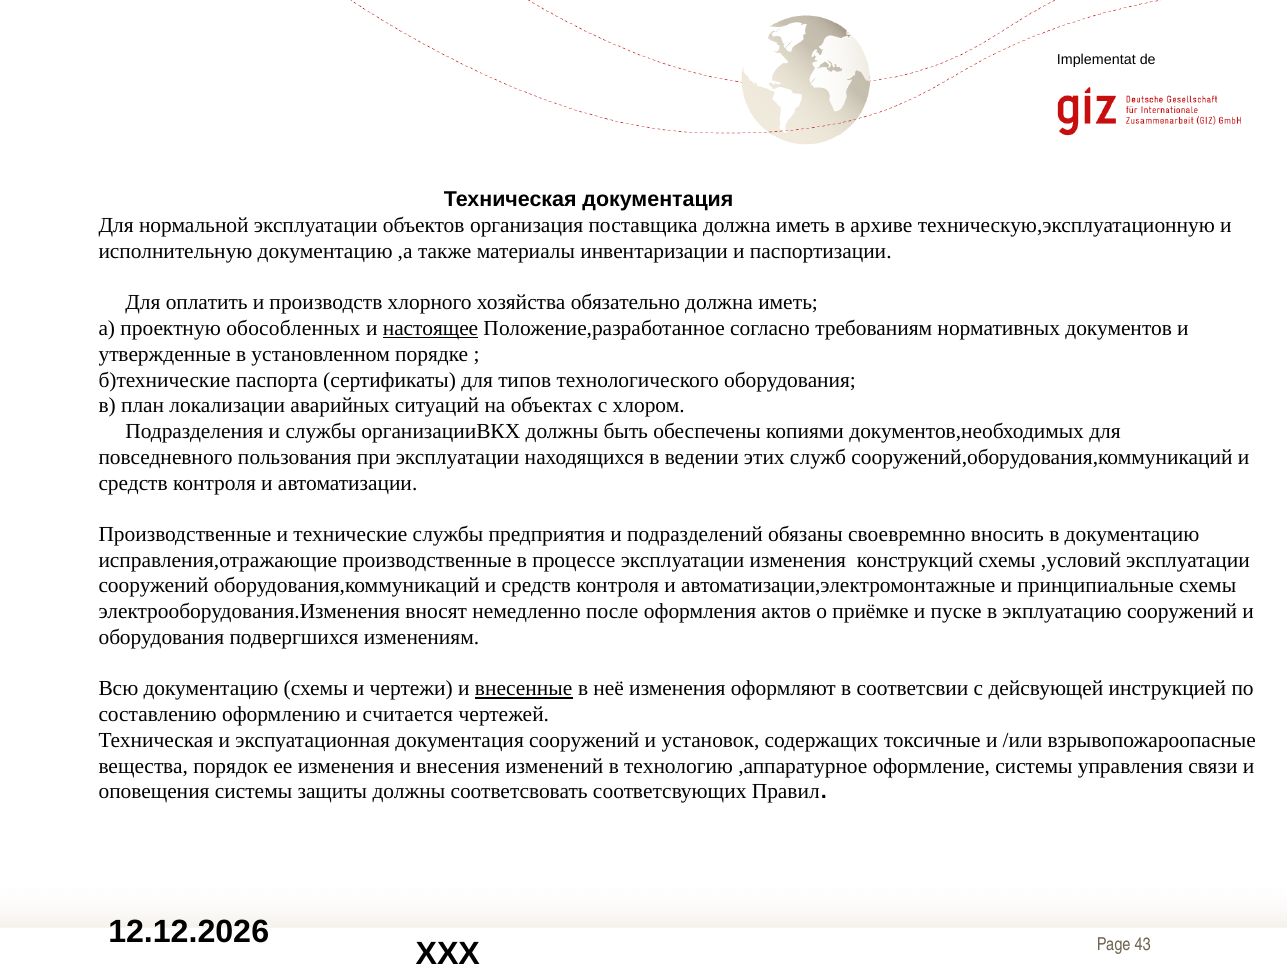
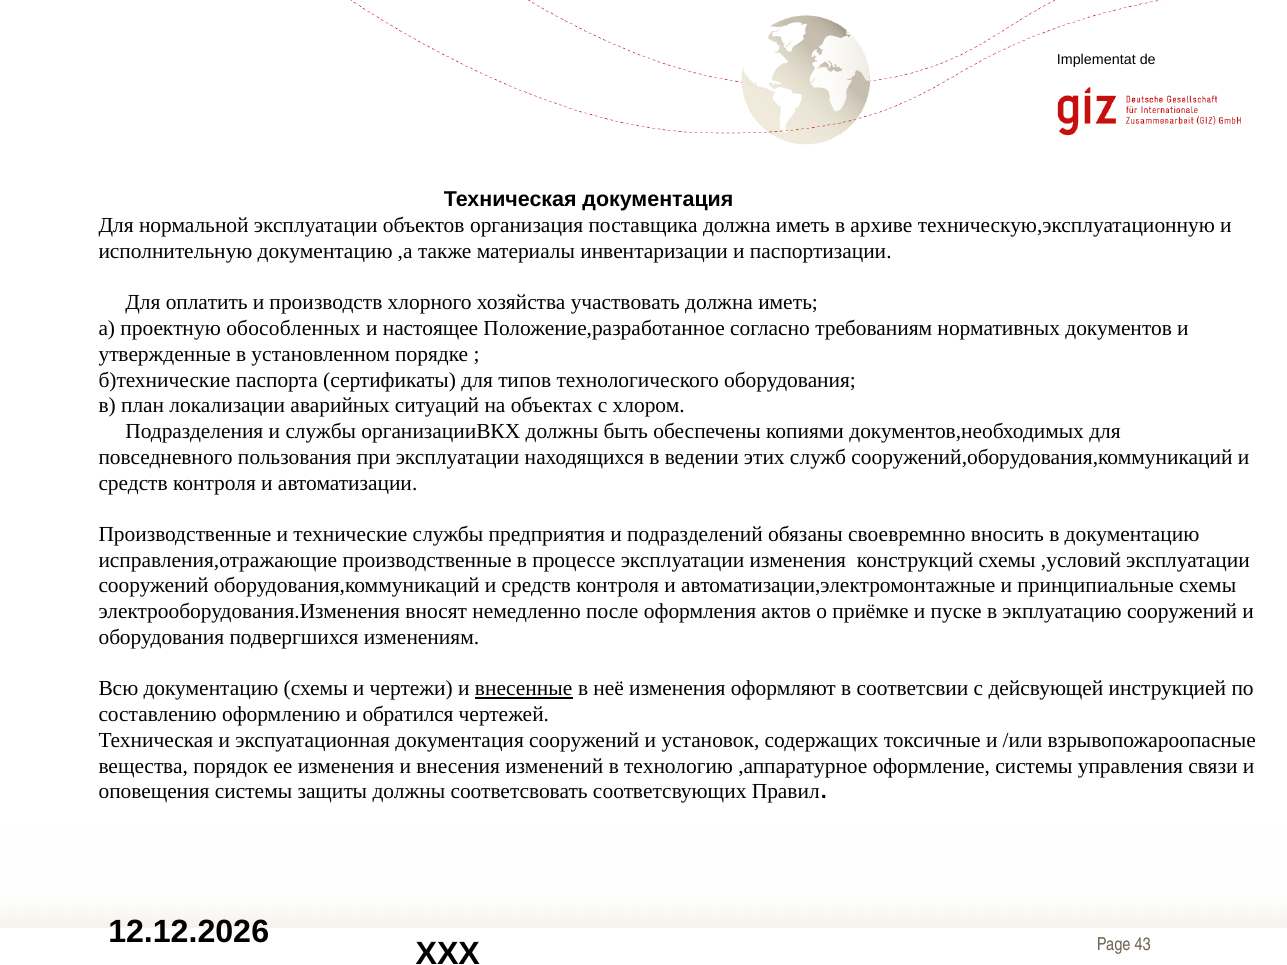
обязательно: обязательно -> участвовать
настоящее underline: present -> none
считается: считается -> обратился
